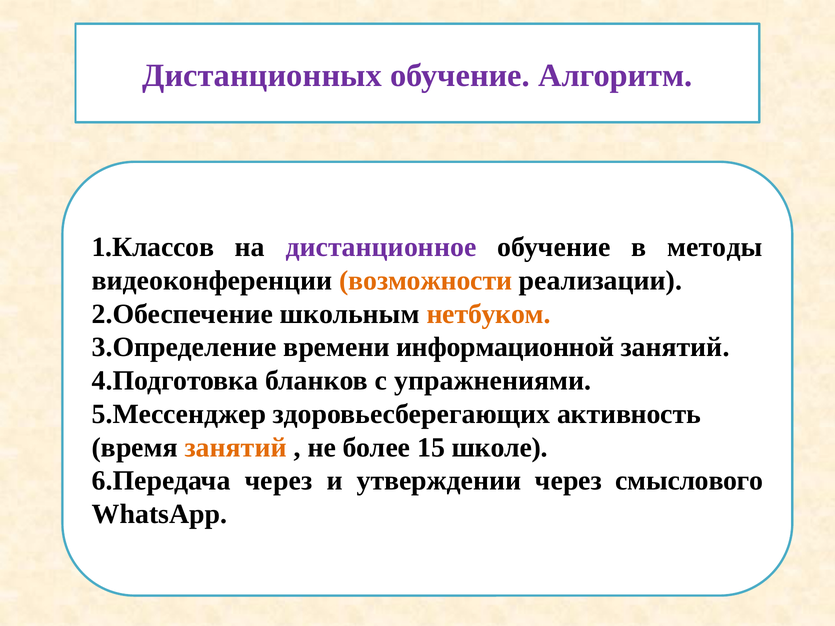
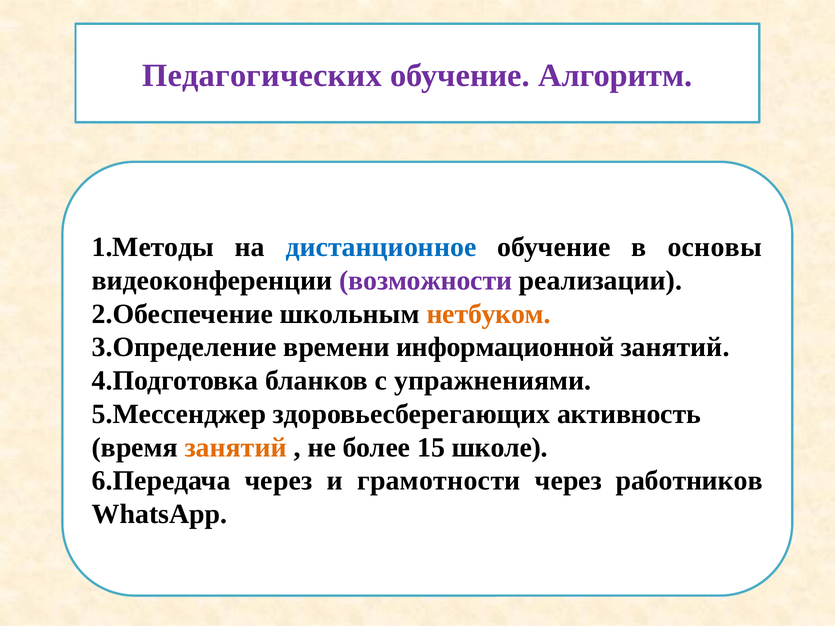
Дистанционных: Дистанционных -> Педагогических
1.Классов: 1.Классов -> 1.Методы
дистанционное colour: purple -> blue
методы: методы -> основы
возможности colour: orange -> purple
утверждении: утверждении -> грамотности
смыслового: смыслового -> работников
